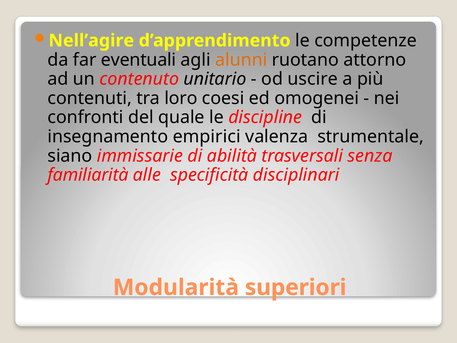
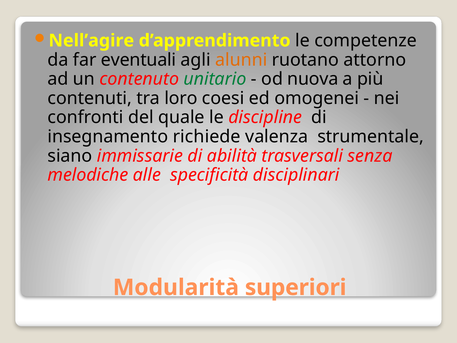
unitario colour: black -> green
uscire: uscire -> nuova
empirici: empirici -> richiede
familiarità: familiarità -> melodiche
